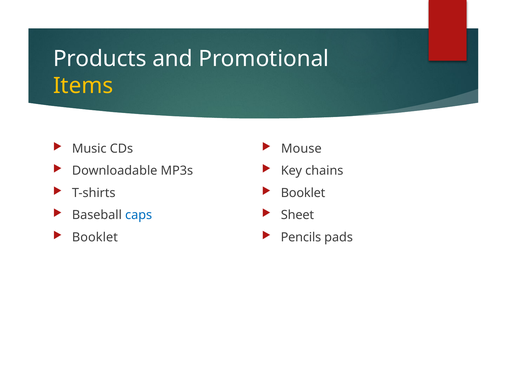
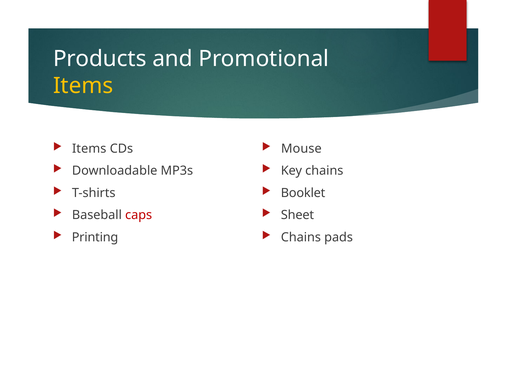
Music at (89, 149): Music -> Items
caps colour: blue -> red
Booklet at (95, 238): Booklet -> Printing
Pencils at (301, 238): Pencils -> Chains
